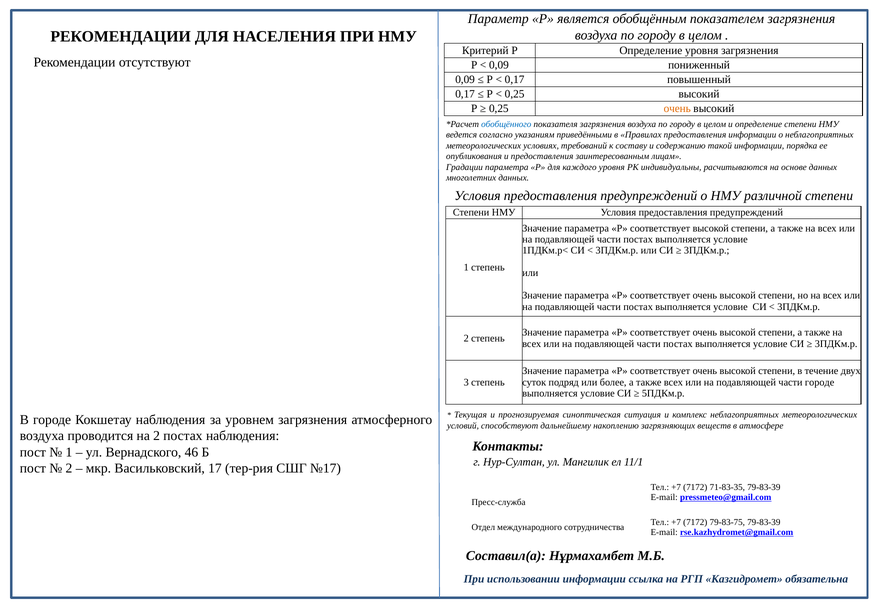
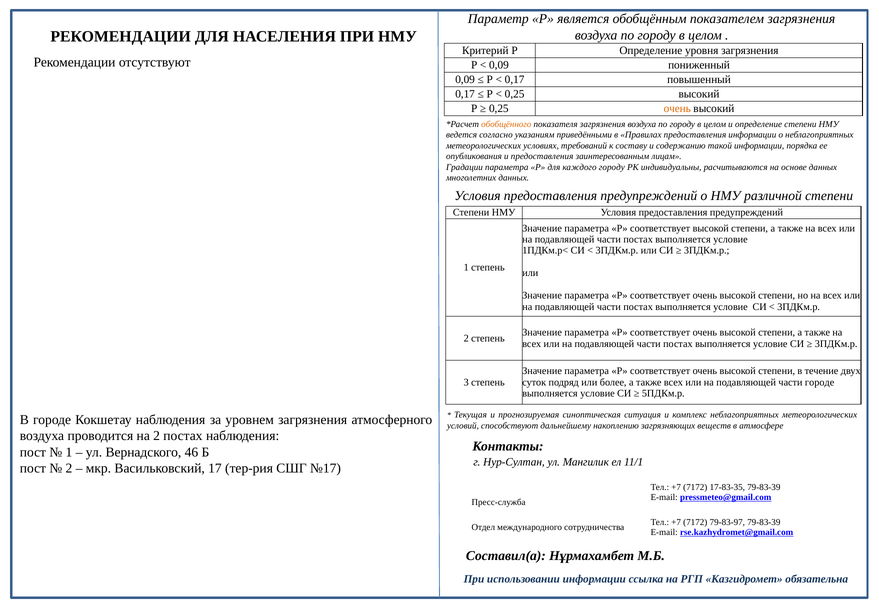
обобщённого colour: blue -> orange
каждого уровня: уровня -> городу
71-83-35: 71-83-35 -> 17-83-35
79-83-75: 79-83-75 -> 79-83-97
